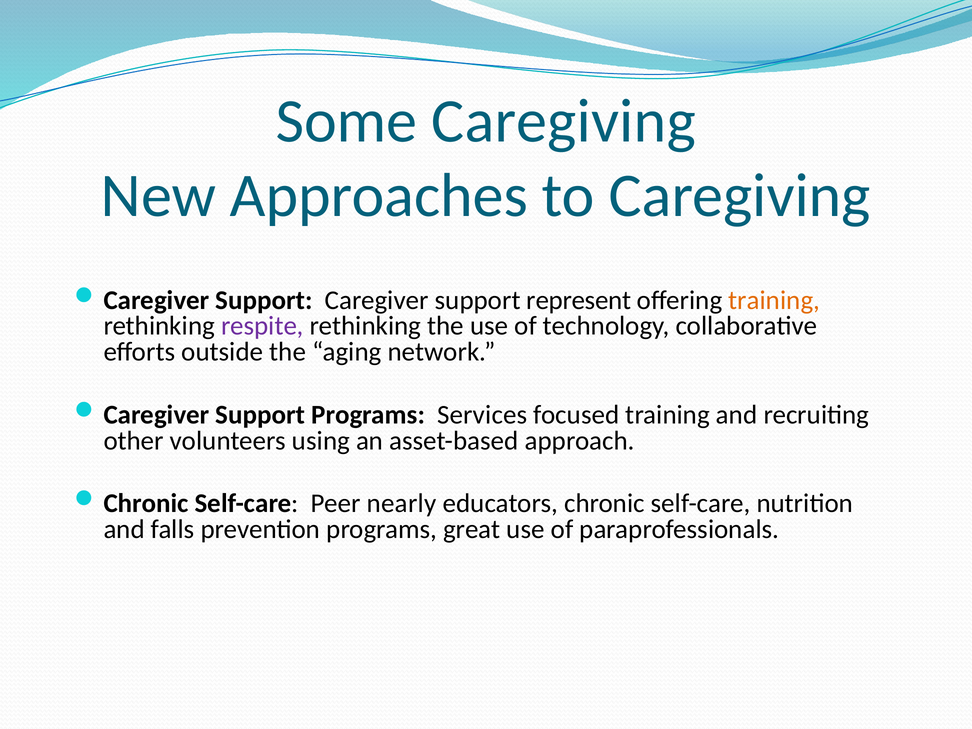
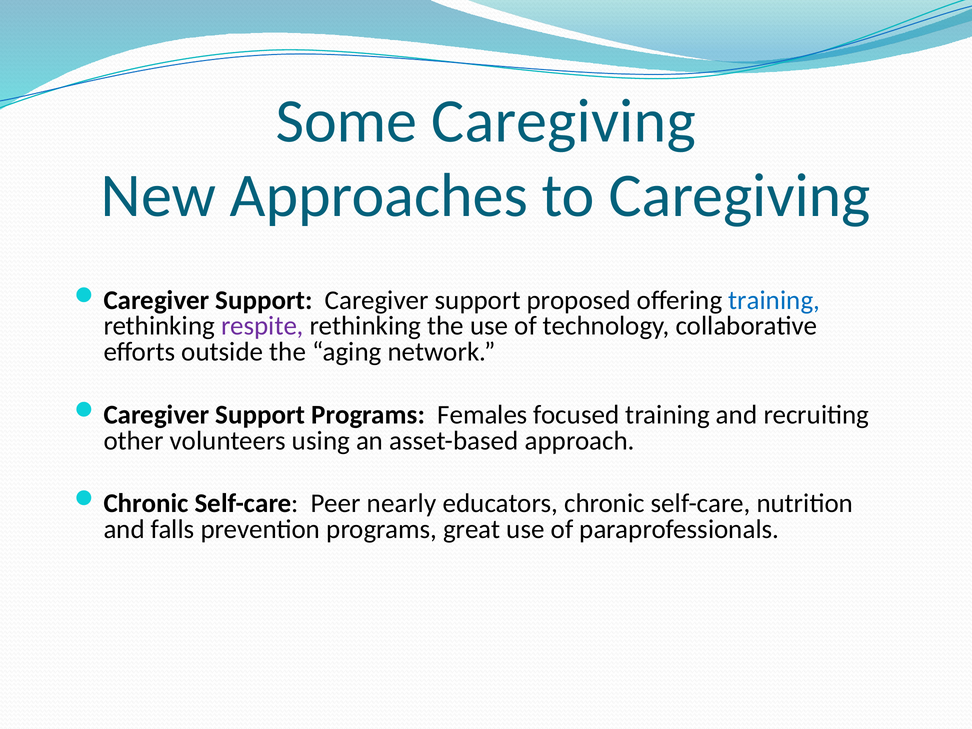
represent: represent -> proposed
training at (774, 300) colour: orange -> blue
Services: Services -> Females
